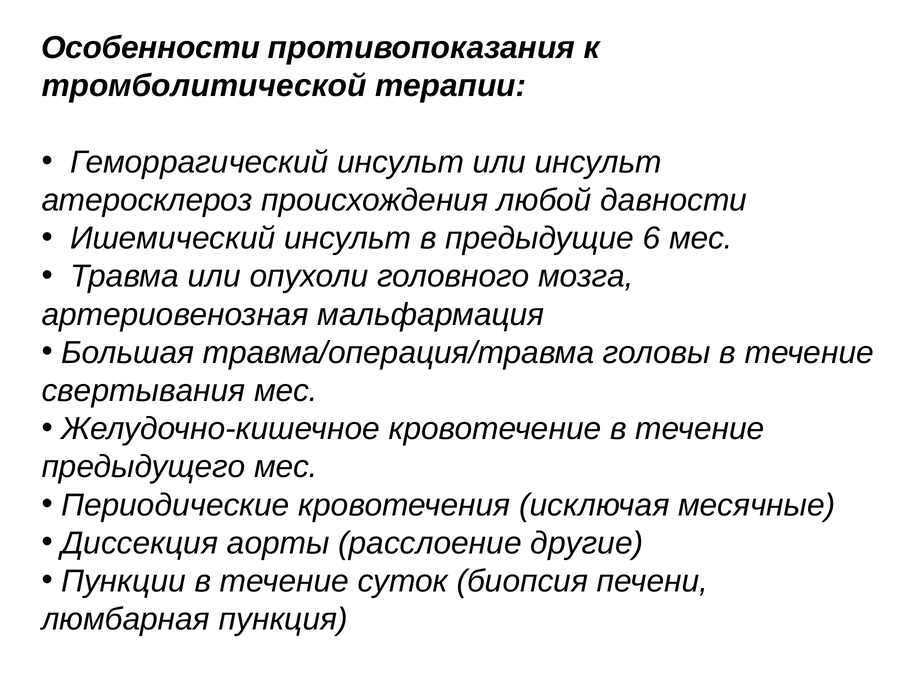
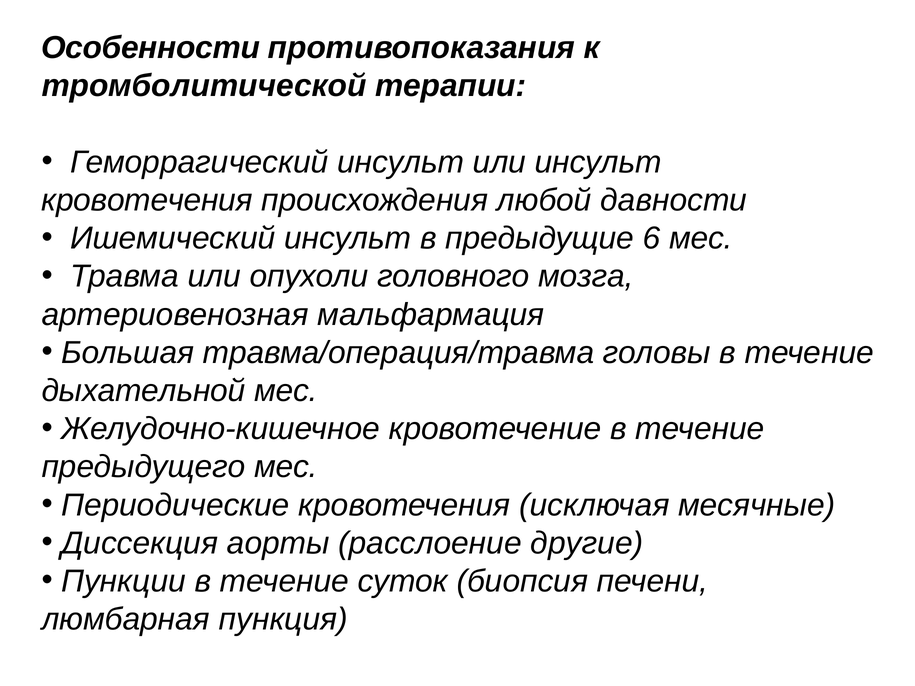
атеросклероз at (147, 200): атеросклероз -> кровотечения
свертывания: свертывания -> дыхательной
